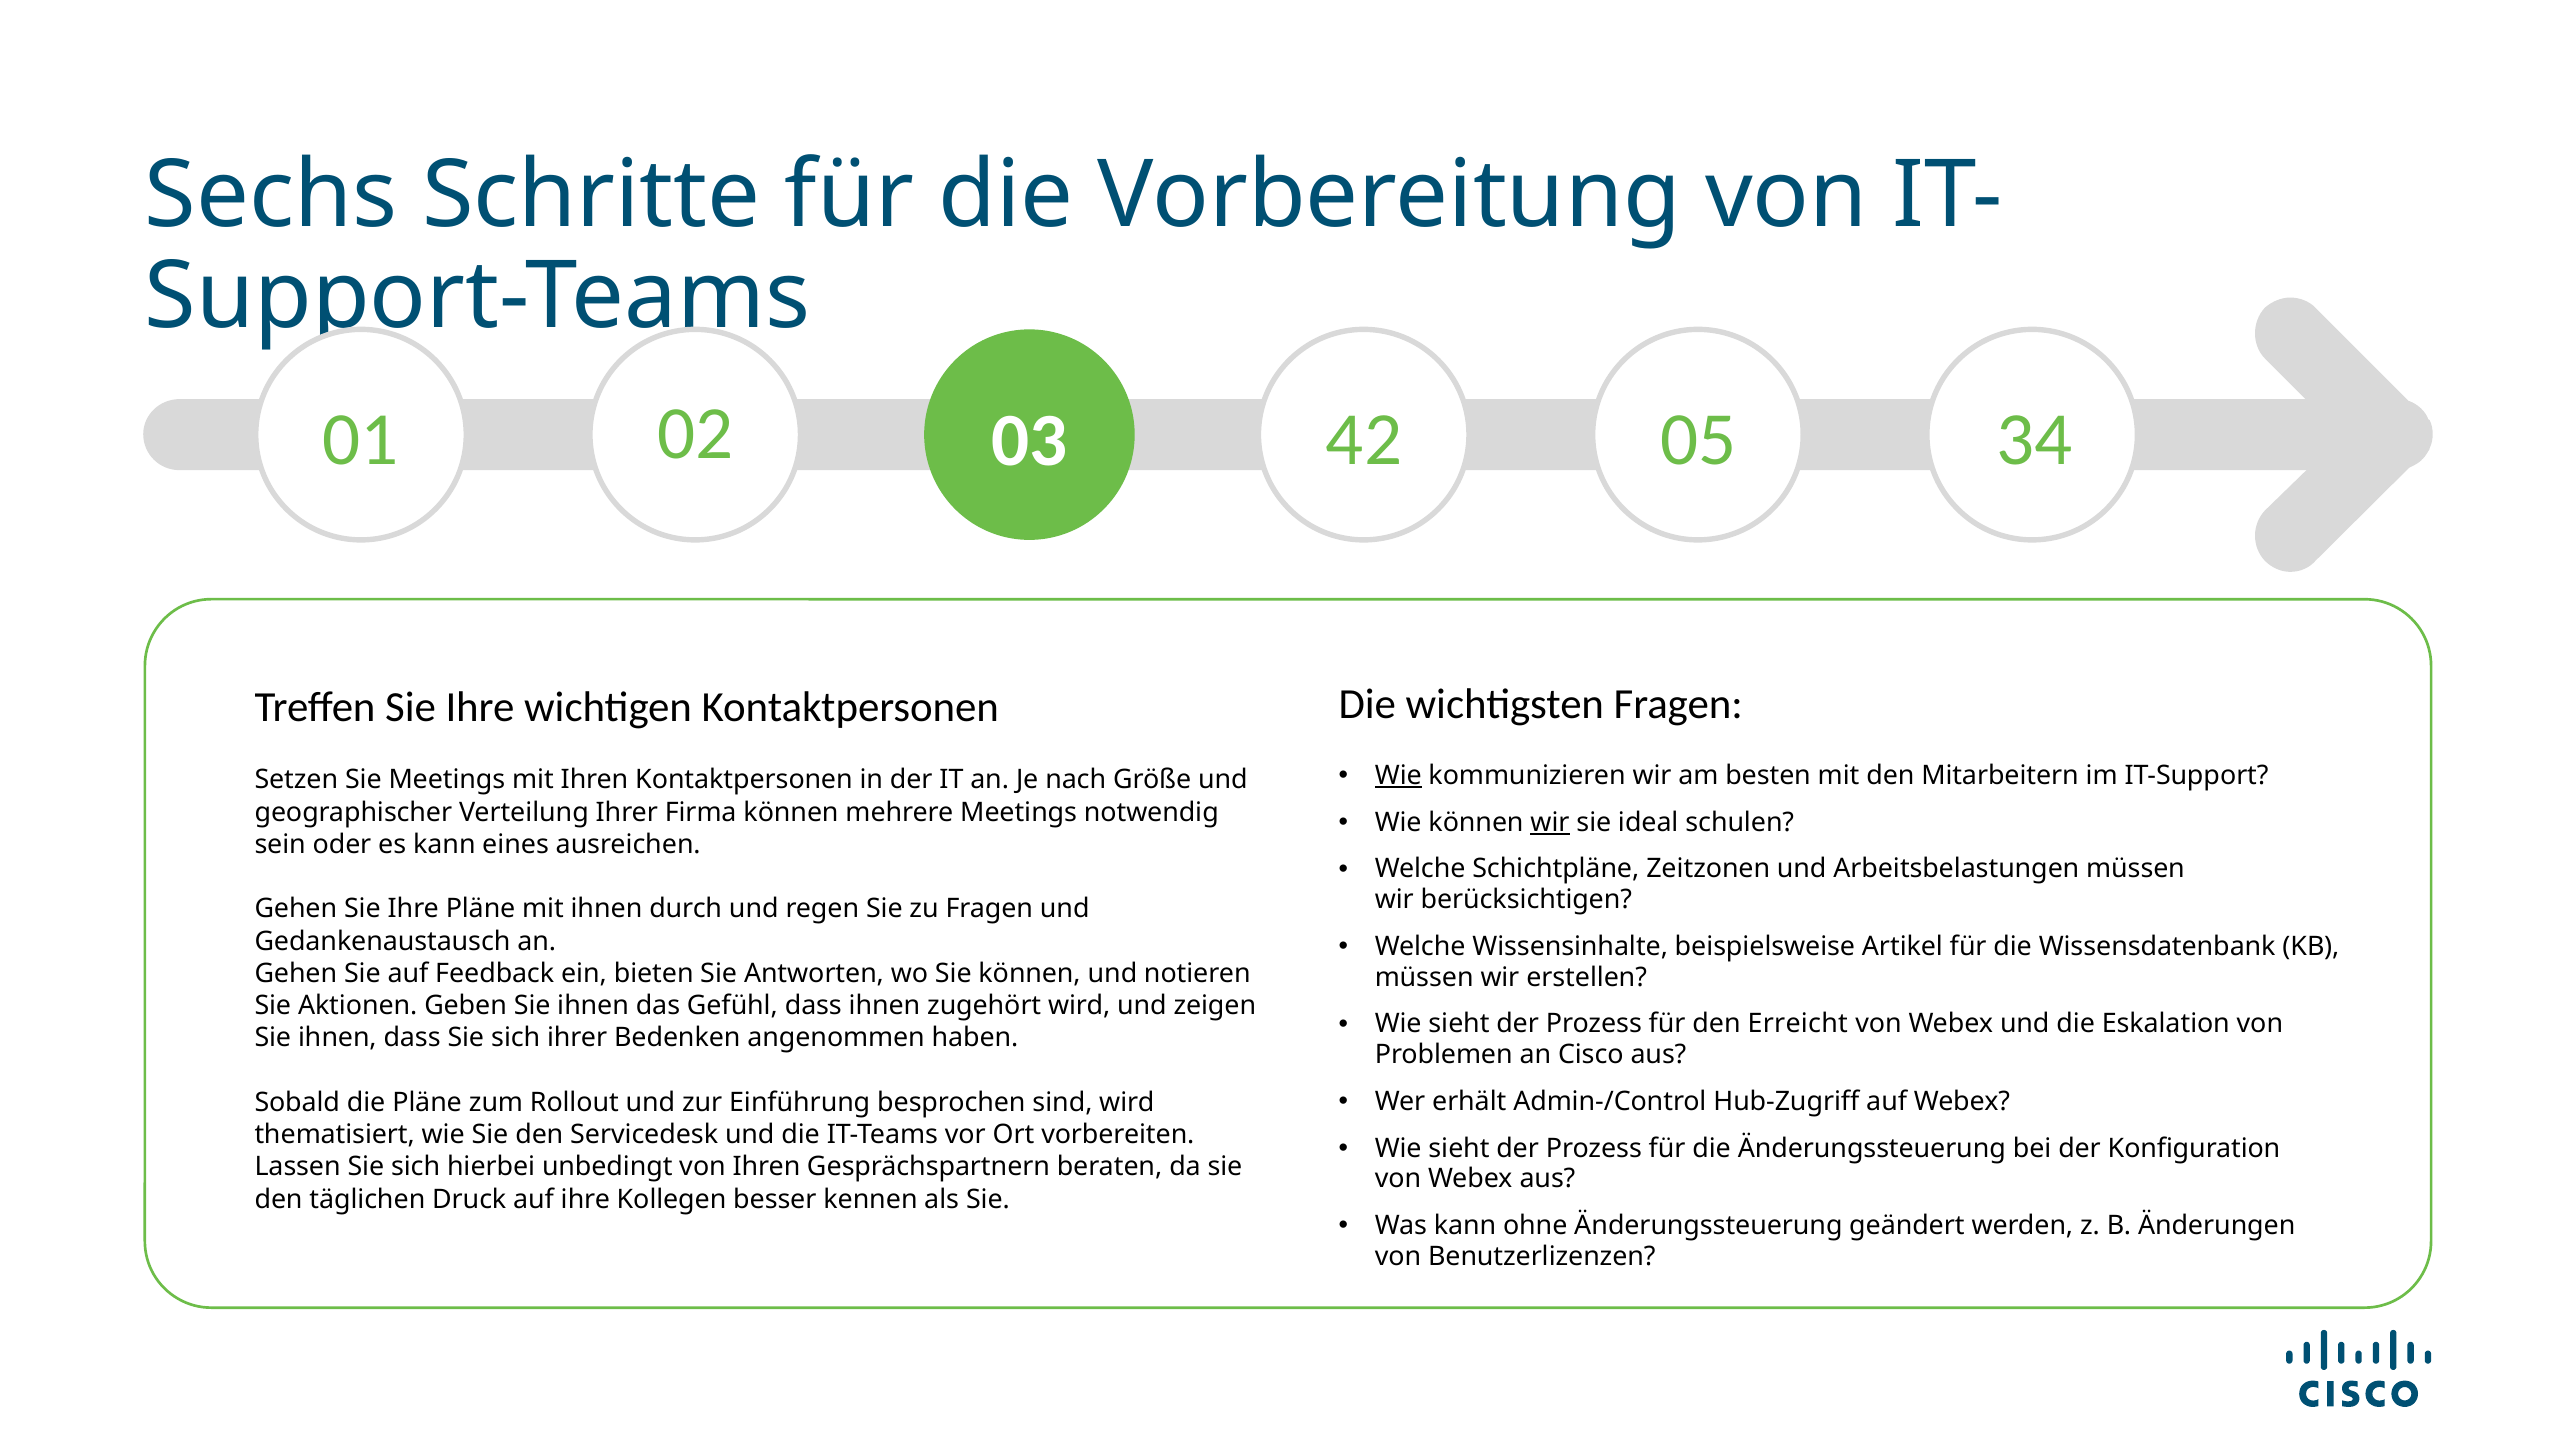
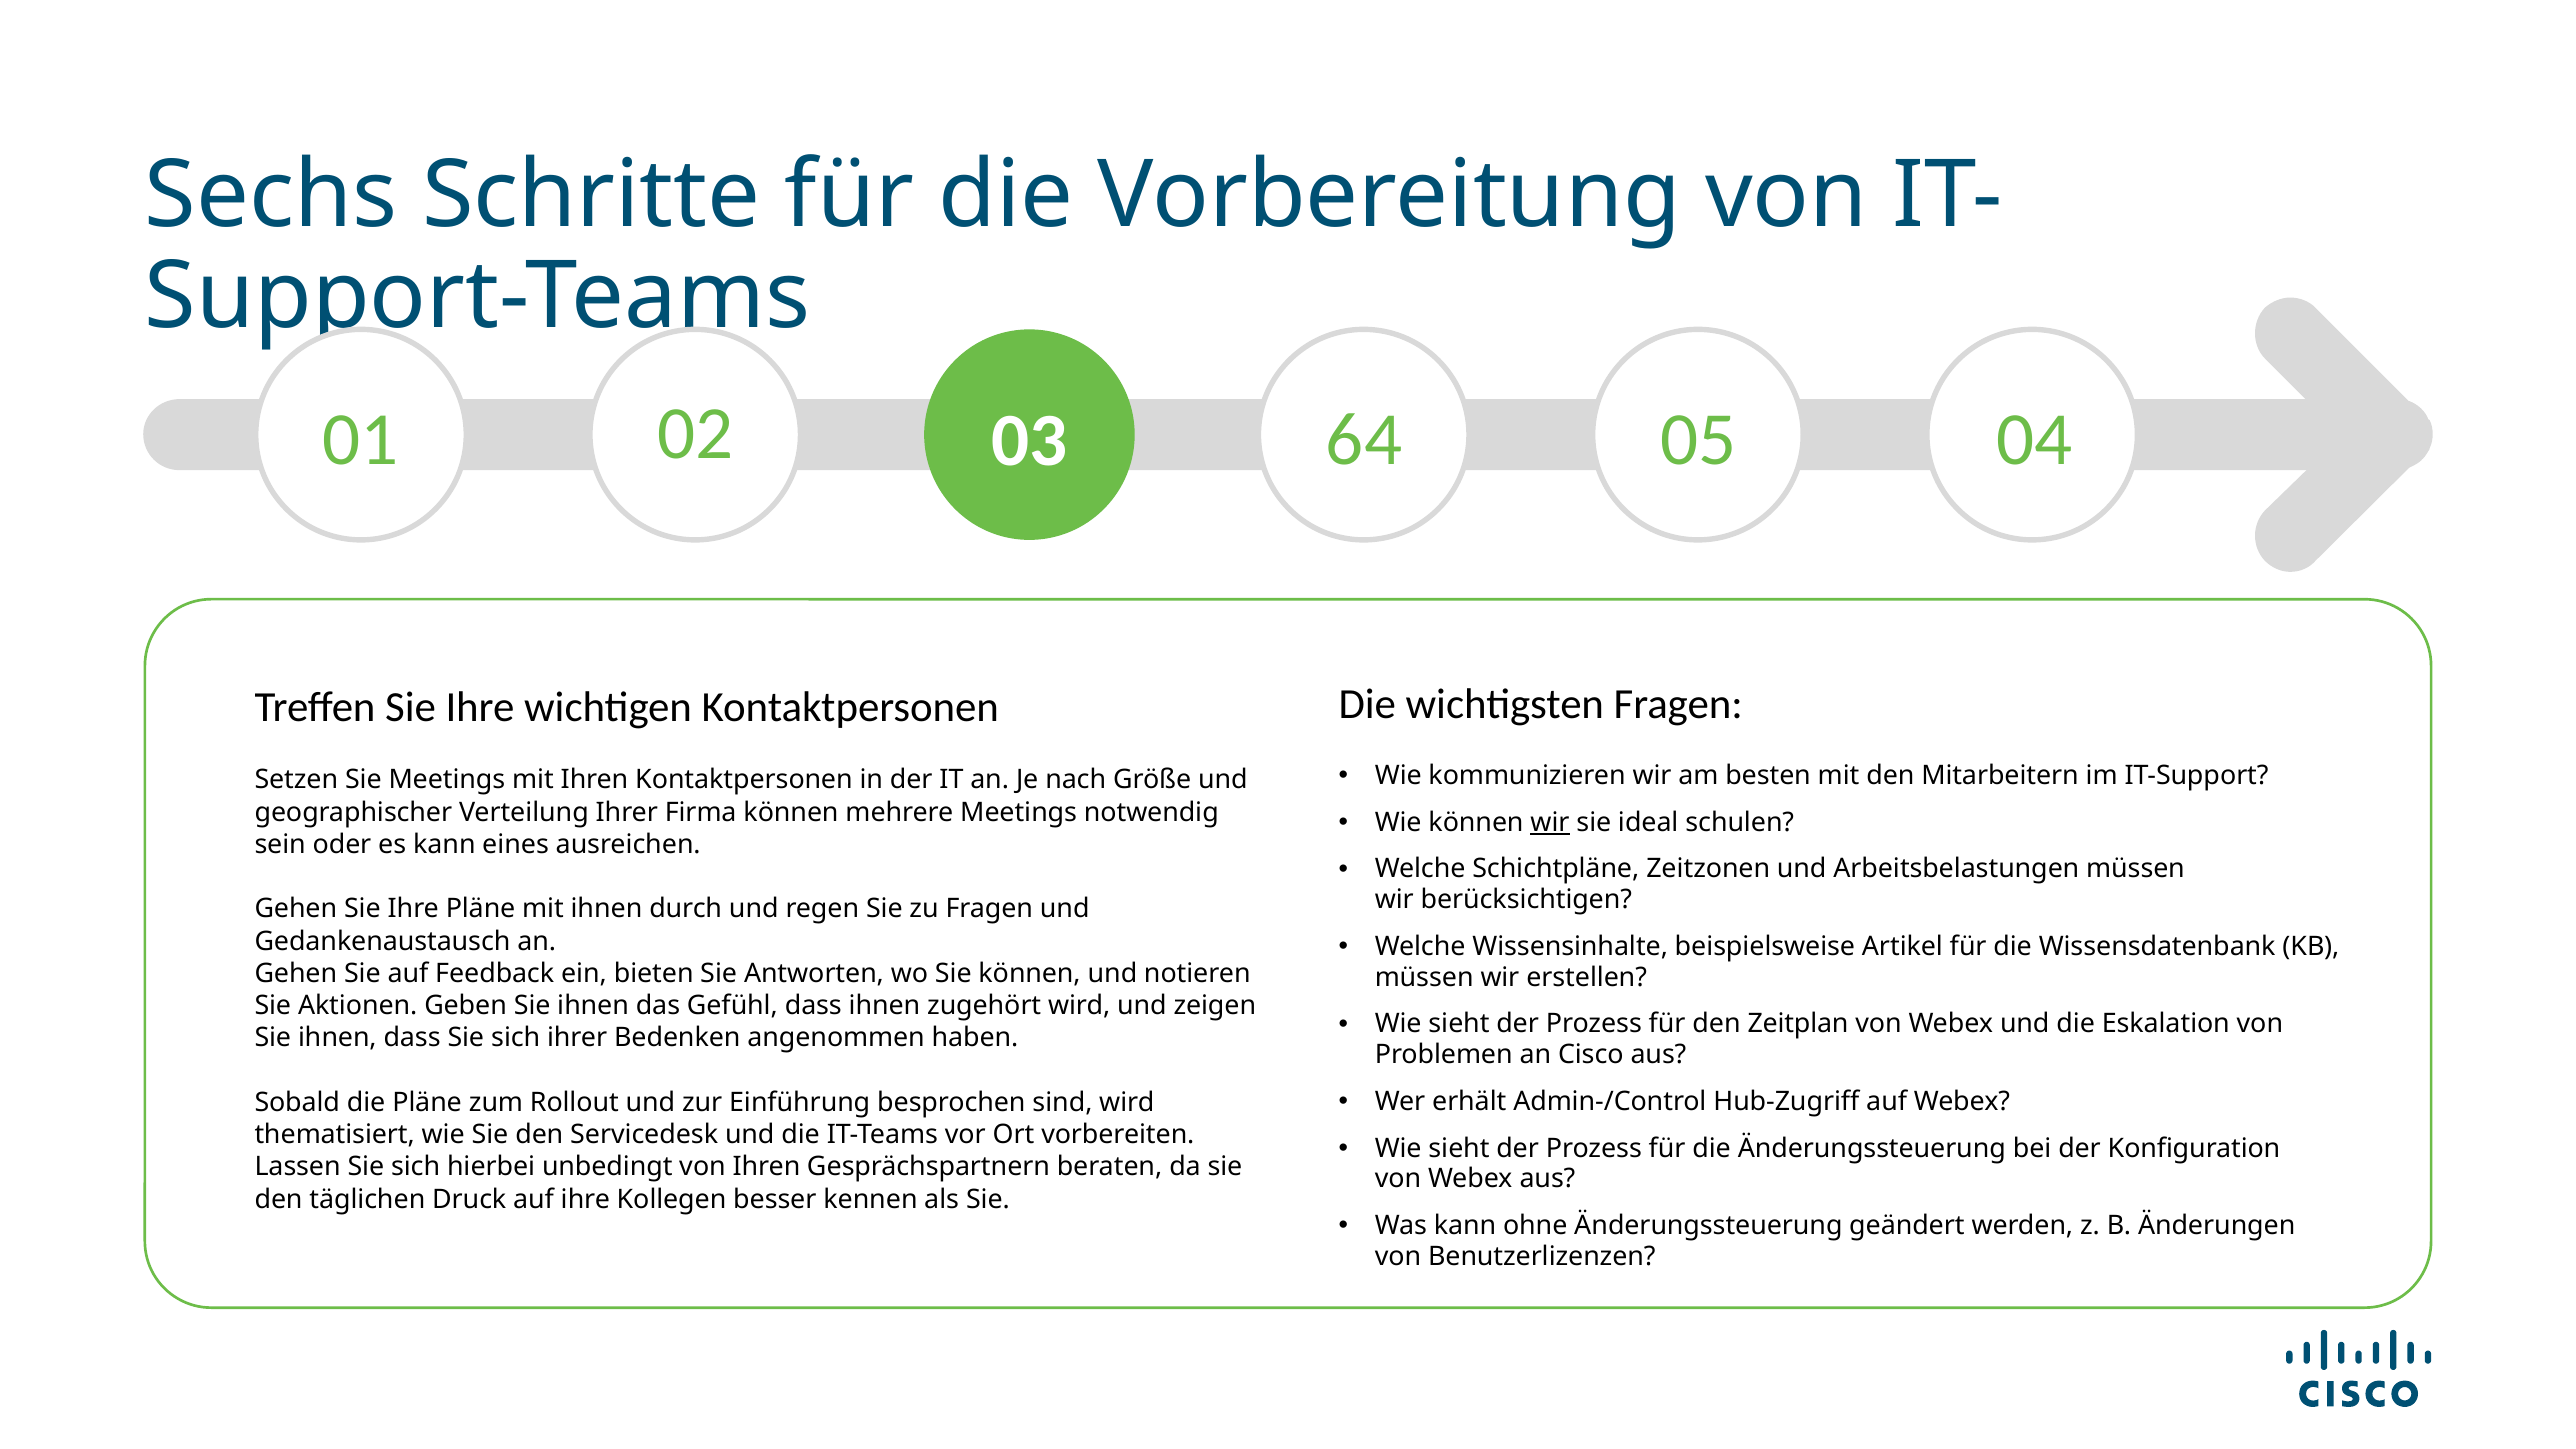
42: 42 -> 64
34: 34 -> 04
Wie at (1398, 776) underline: present -> none
Erreicht: Erreicht -> Zeitplan
